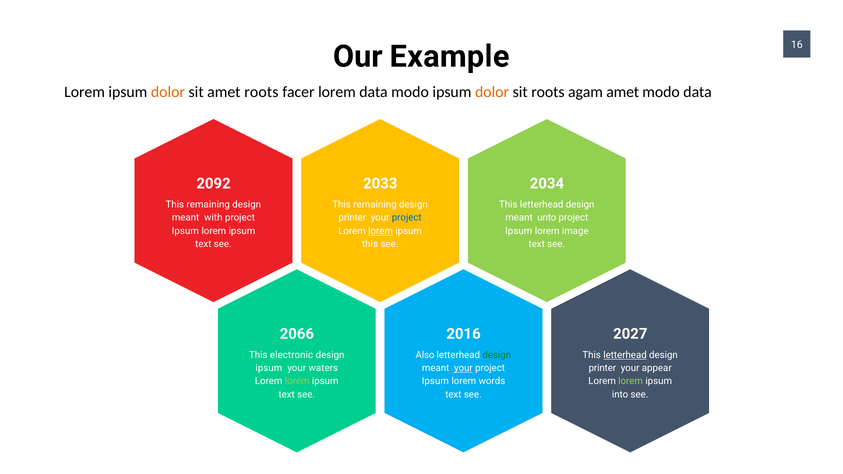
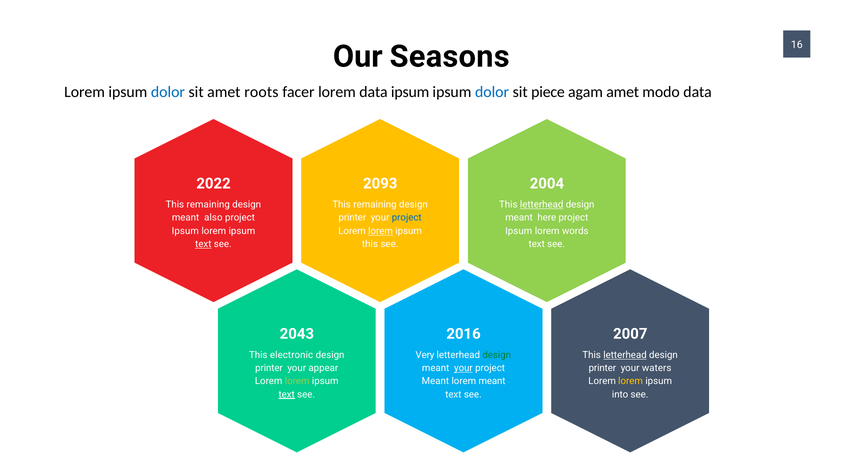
Example: Example -> Seasons
dolor at (168, 92) colour: orange -> blue
data modo: modo -> ipsum
dolor at (492, 92) colour: orange -> blue
sit roots: roots -> piece
2092: 2092 -> 2022
2033: 2033 -> 2093
2034: 2034 -> 2004
letterhead at (542, 205) underline: none -> present
with: with -> also
unto: unto -> here
image: image -> words
text at (203, 244) underline: none -> present
2066: 2066 -> 2043
2027: 2027 -> 2007
Also: Also -> Very
ipsum at (269, 368): ipsum -> printer
waters: waters -> appear
appear: appear -> waters
Ipsum at (435, 381): Ipsum -> Meant
lorem words: words -> meant
lorem at (631, 381) colour: light green -> yellow
text at (287, 395) underline: none -> present
